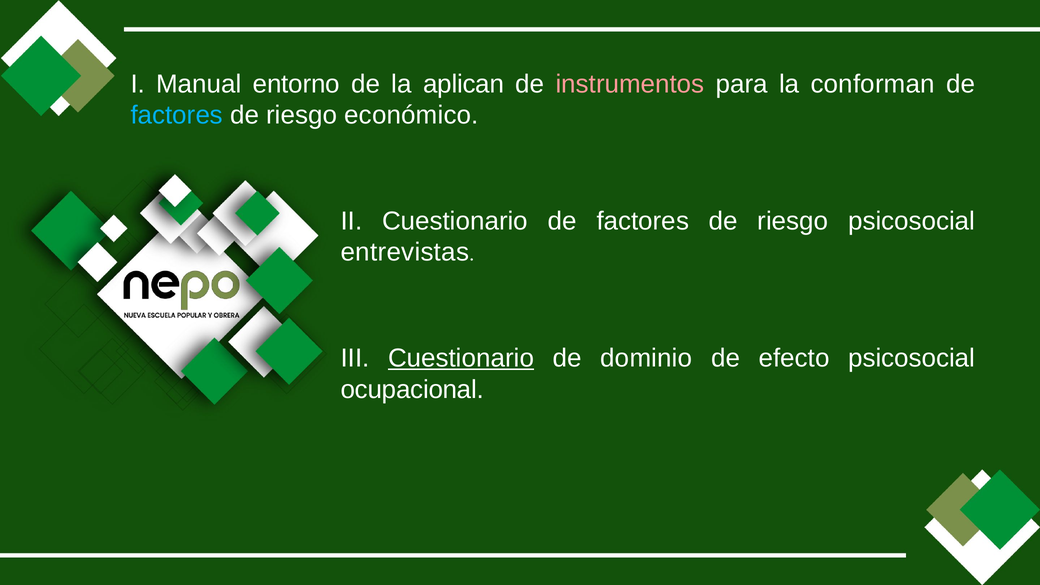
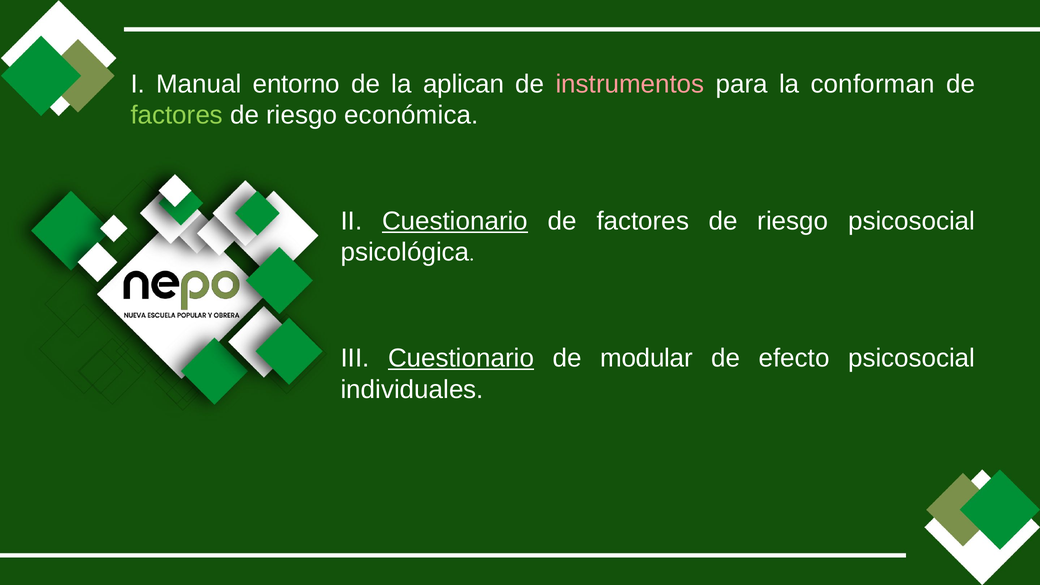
factores at (177, 115) colour: light blue -> light green
económico: económico -> económica
Cuestionario at (455, 221) underline: none -> present
entrevistas: entrevistas -> psicológica
dominio: dominio -> modular
ocupacional: ocupacional -> individuales
